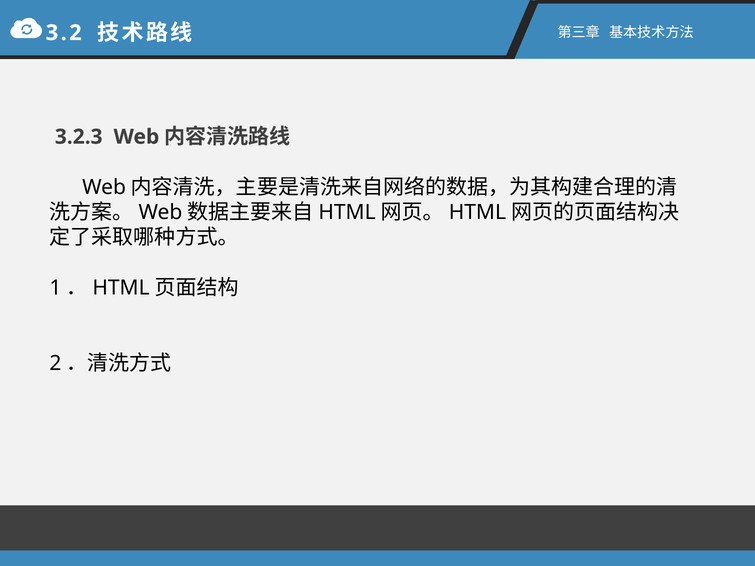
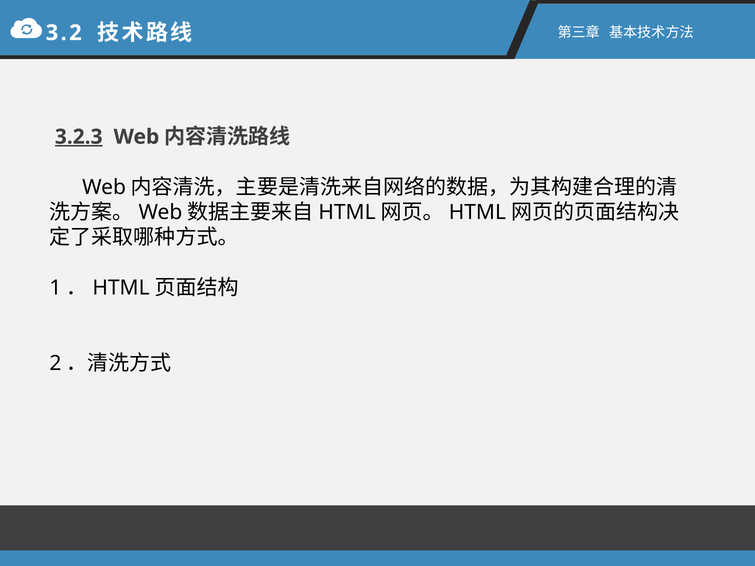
3.2.3 underline: none -> present
